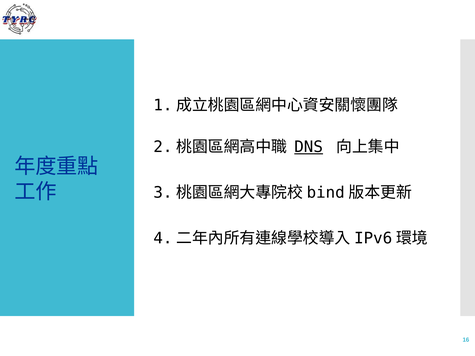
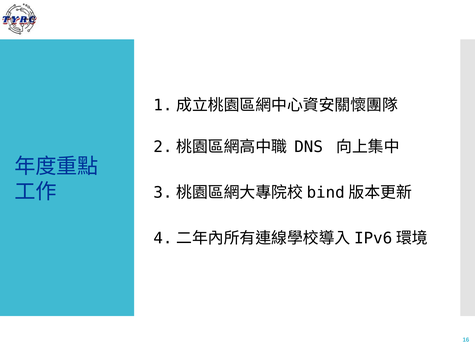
DNS underline: present -> none
